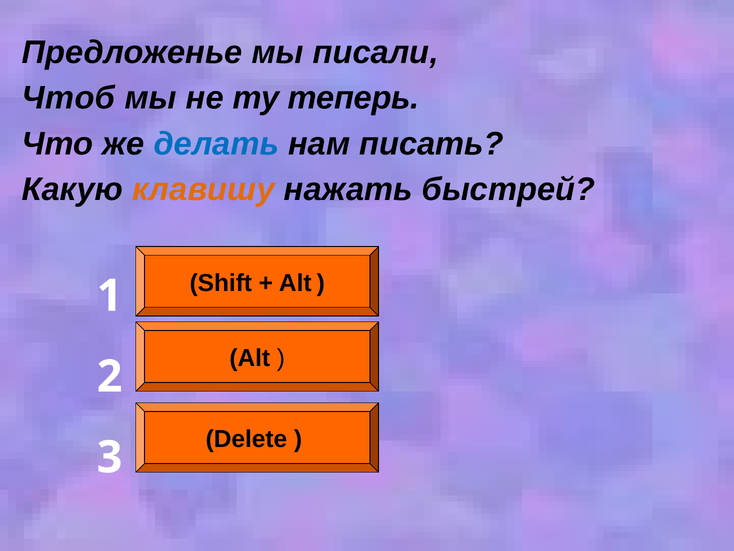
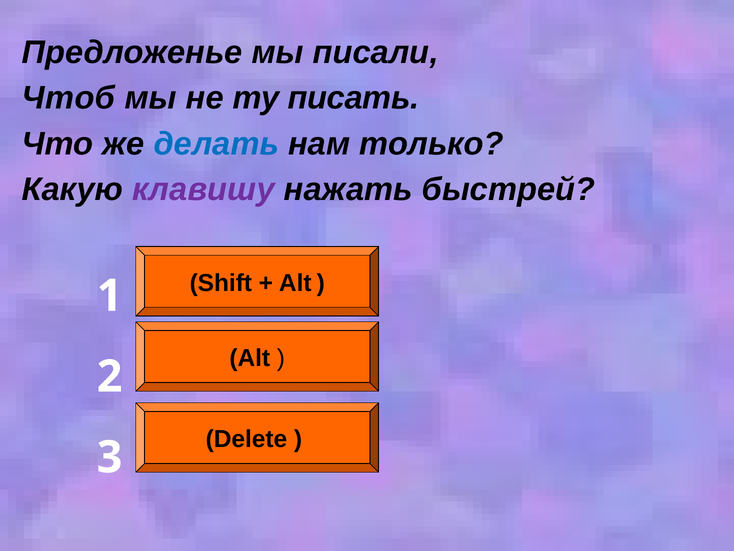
теперь: теперь -> писать
писать: писать -> только
клавишу colour: orange -> purple
